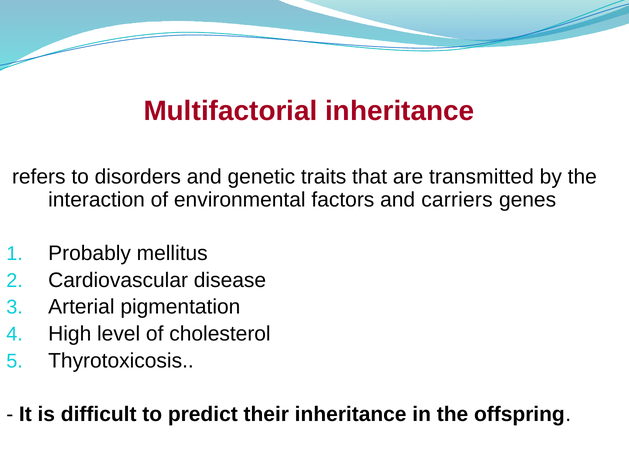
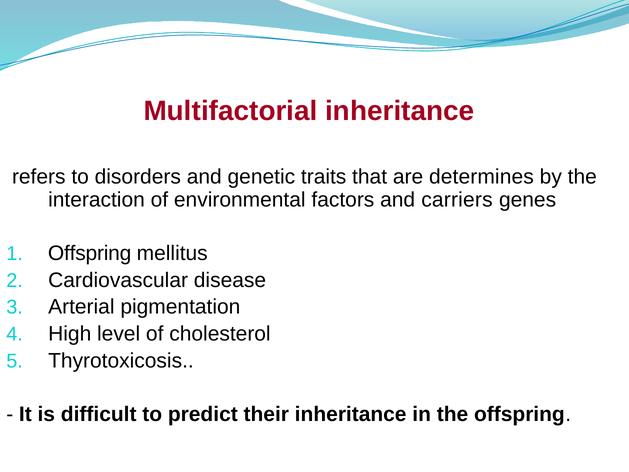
transmitted: transmitted -> determines
Probably at (90, 253): Probably -> Offspring
